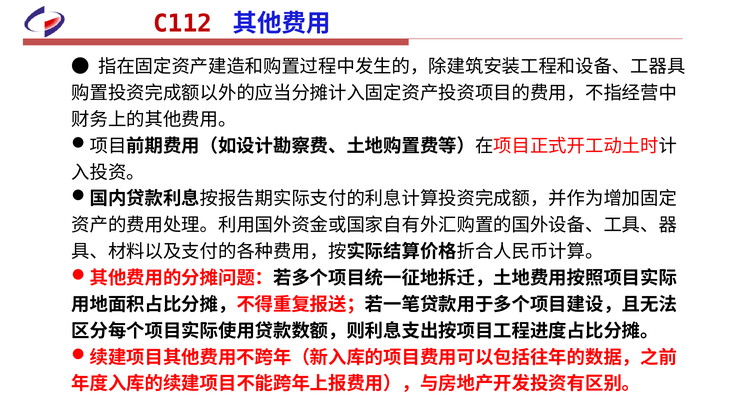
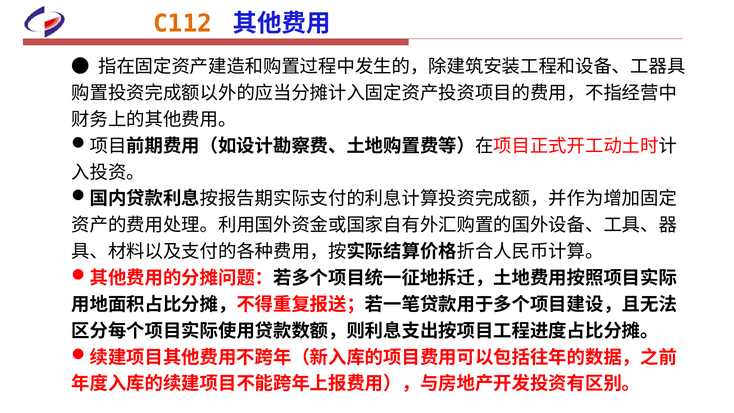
C112 colour: red -> orange
